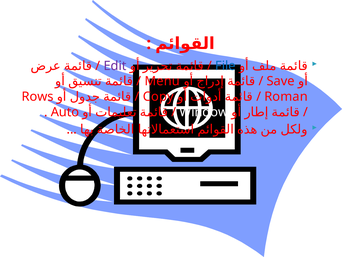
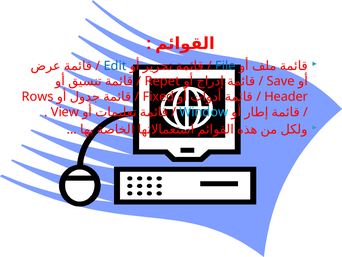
Edit colour: purple -> blue
Menu: Menu -> Repet
Copy: Copy -> Fixed
Roman: Roman -> Header
Auto: Auto -> View
Window colour: white -> light blue
